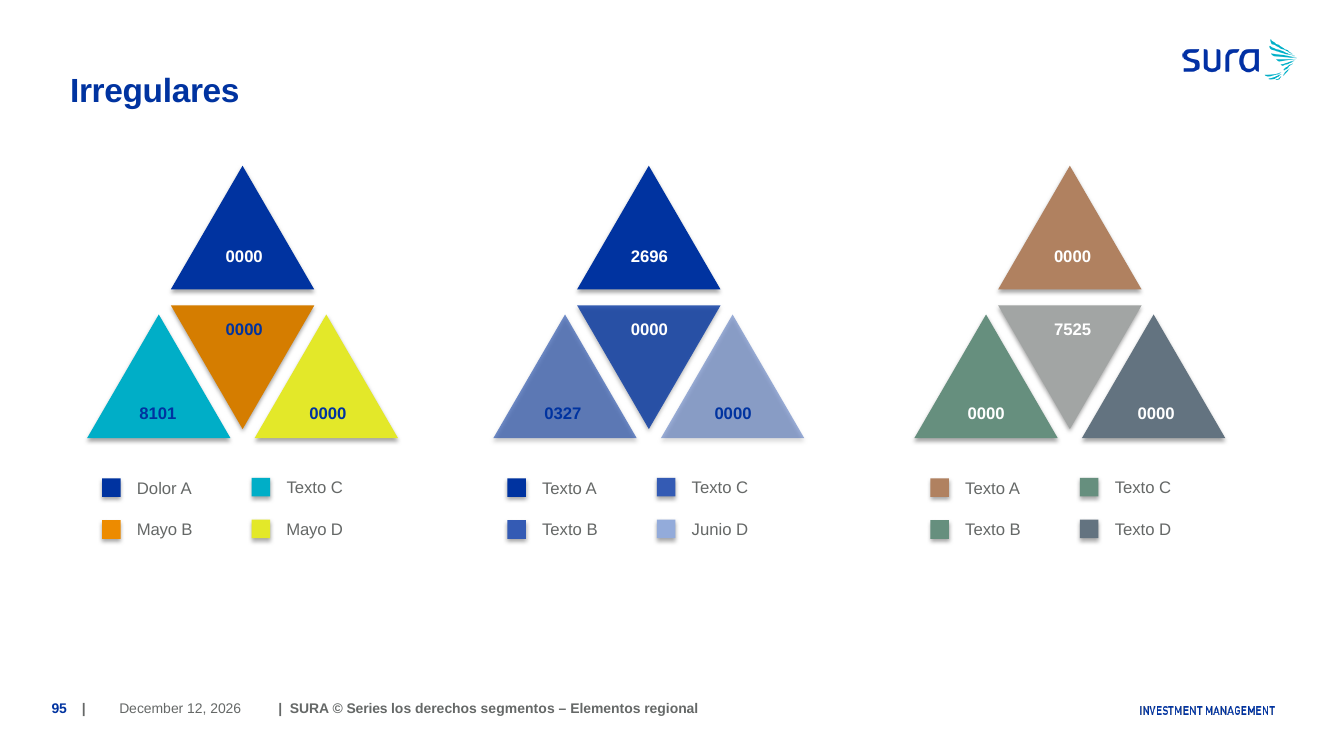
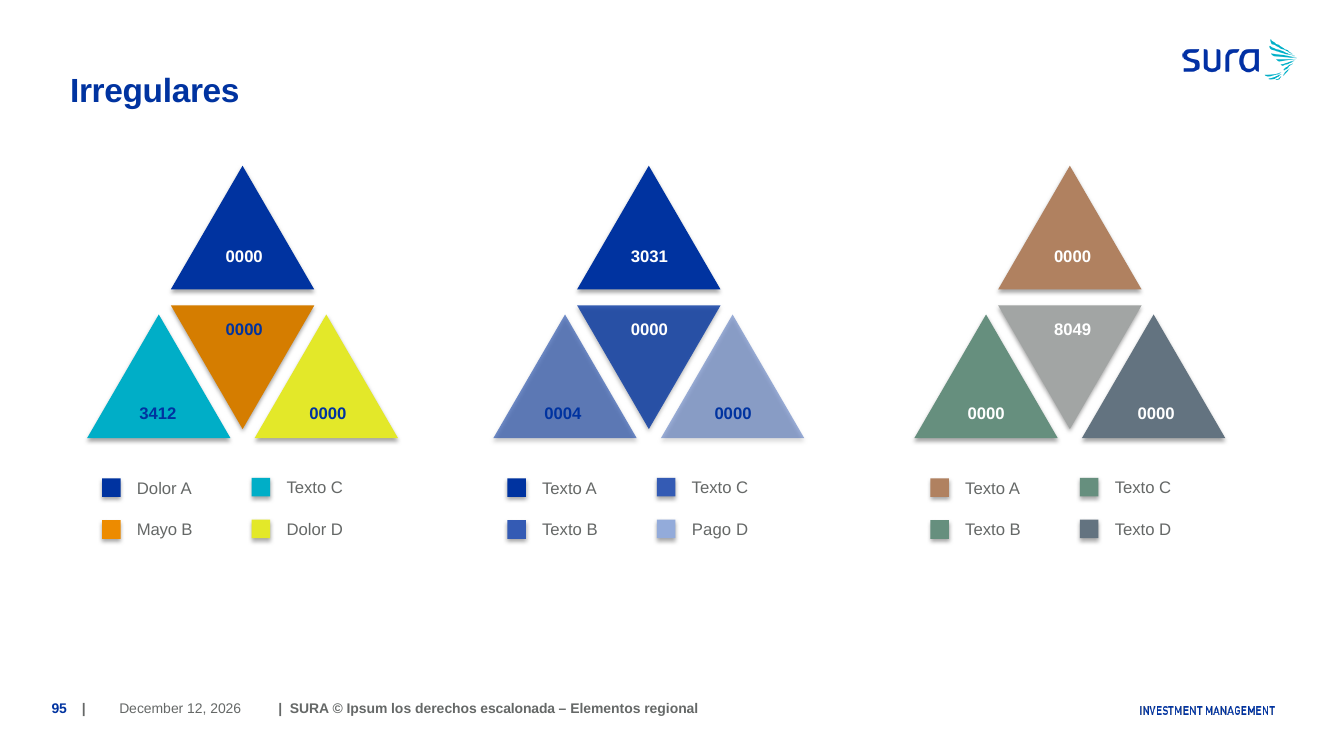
2696: 2696 -> 3031
7525: 7525 -> 8049
8101: 8101 -> 3412
0327: 0327 -> 0004
Mayo at (307, 530): Mayo -> Dolor
Junio: Junio -> Pago
Series: Series -> Ipsum
segmentos: segmentos -> escalonada
